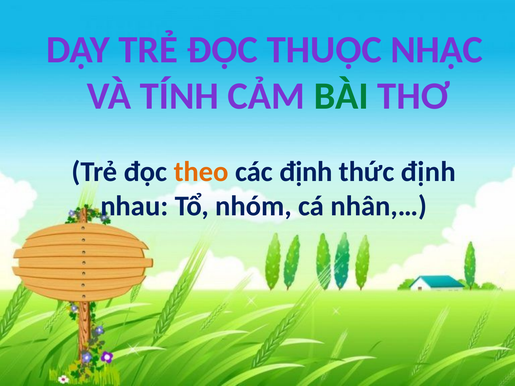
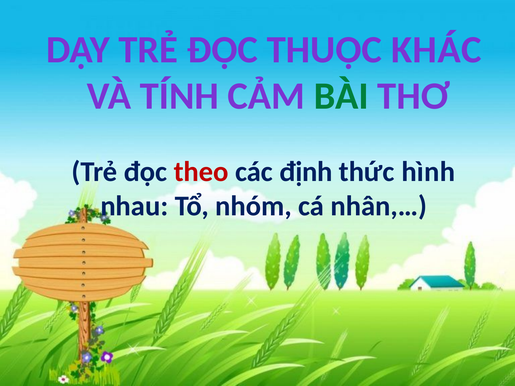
NHẠC: NHẠC -> KHÁC
theo colour: orange -> red
thức định: định -> hình
